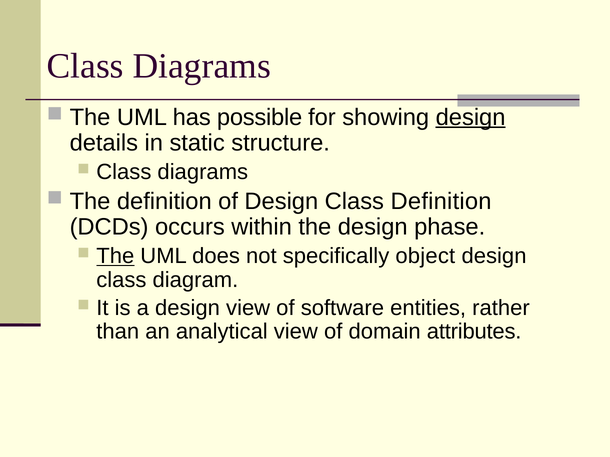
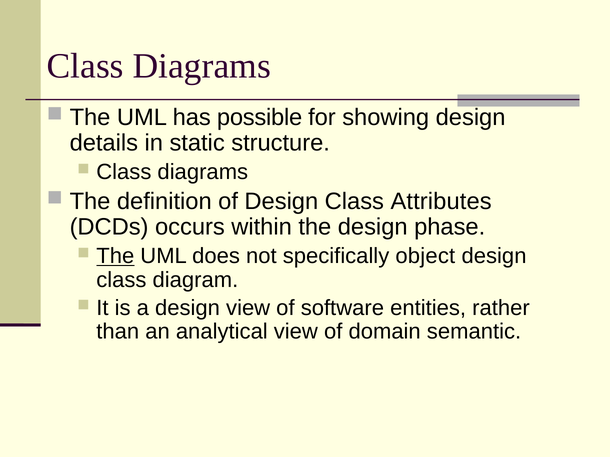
design at (471, 117) underline: present -> none
Class Definition: Definition -> Attributes
attributes: attributes -> semantic
